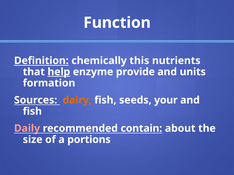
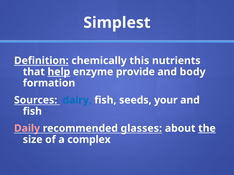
Function: Function -> Simplest
units: units -> body
dairy colour: orange -> blue
contain: contain -> glasses
the underline: none -> present
portions: portions -> complex
